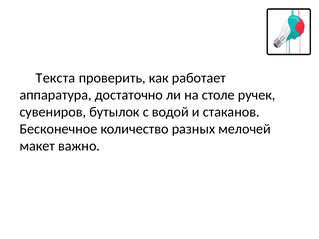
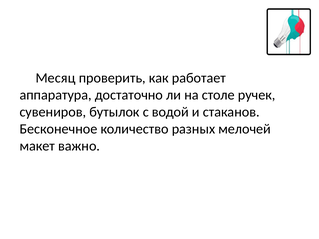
Текста: Текста -> Месяц
